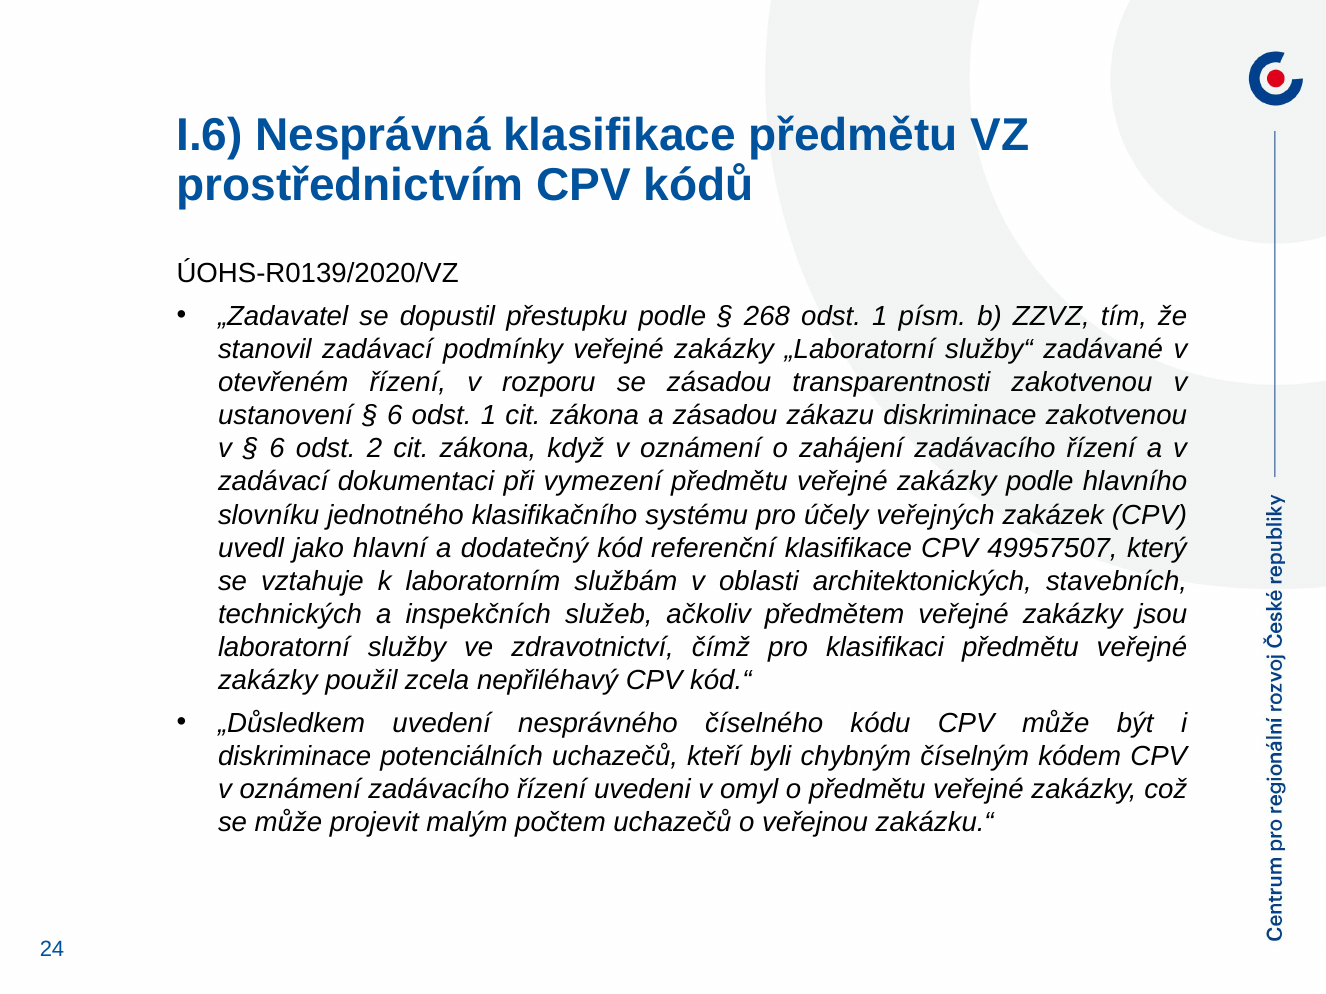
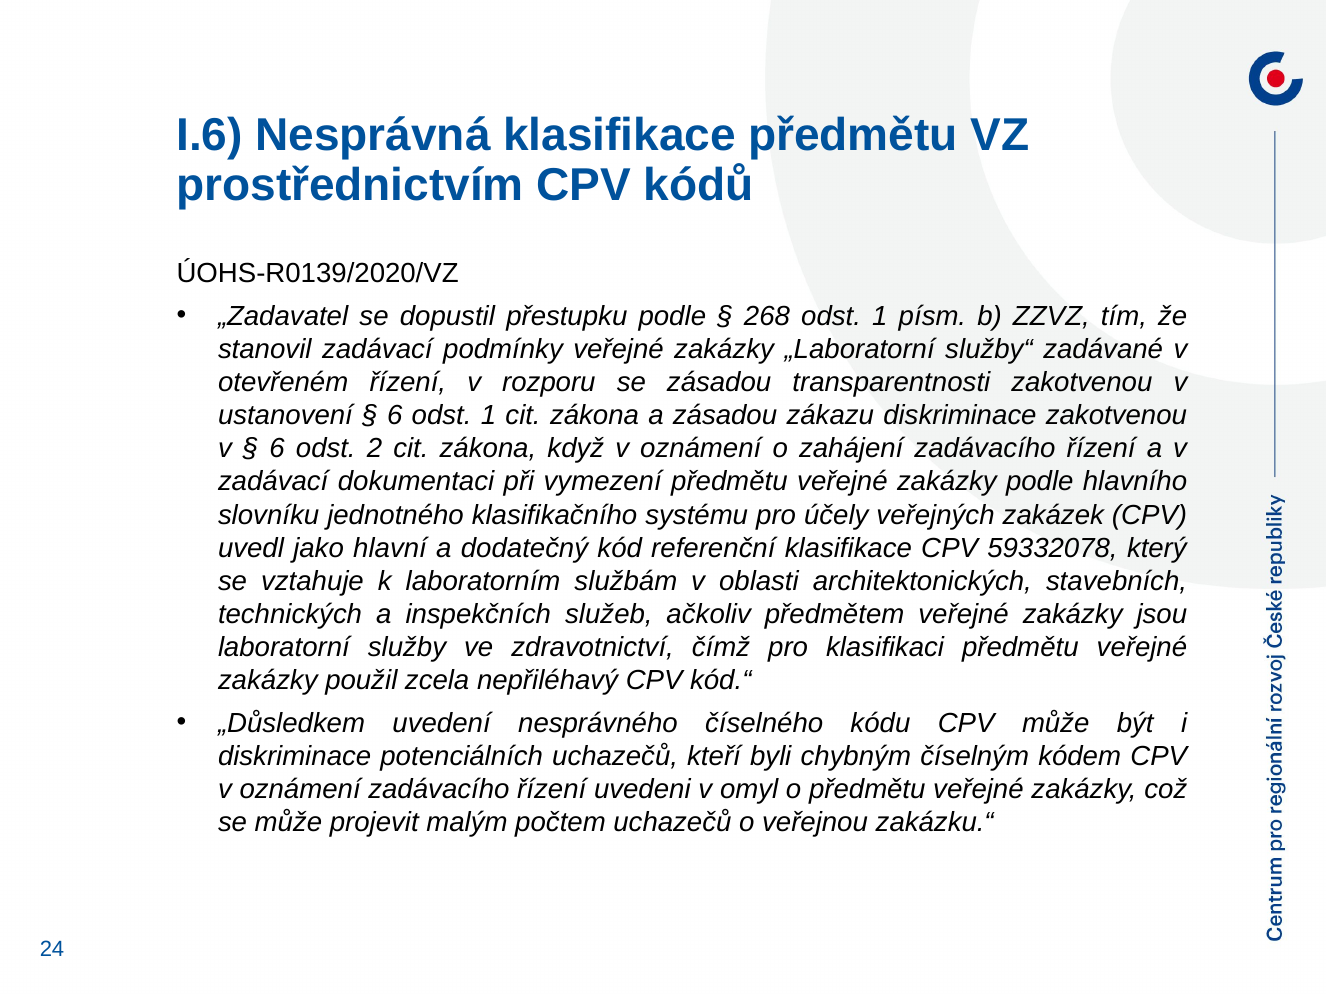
49957507: 49957507 -> 59332078
